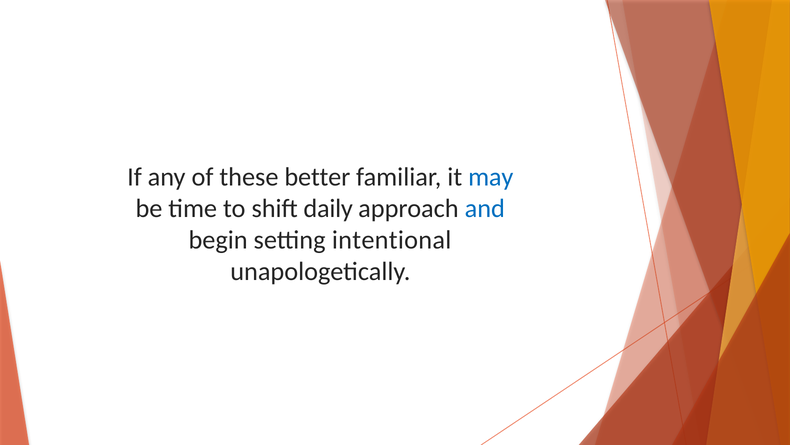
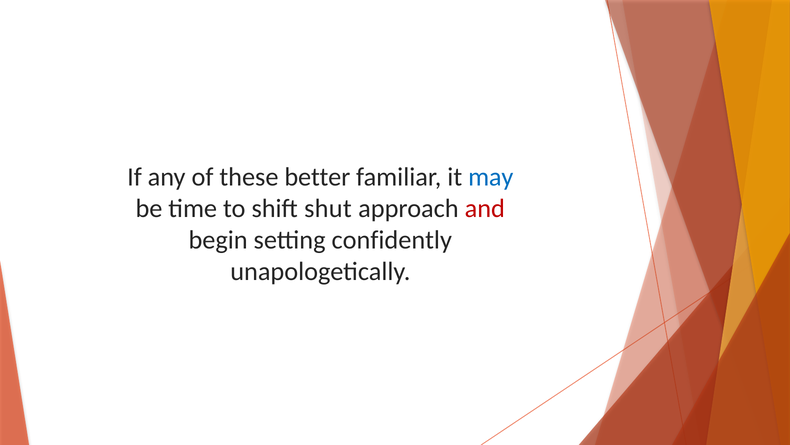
daily: daily -> shut
and colour: blue -> red
intentional: intentional -> confidently
